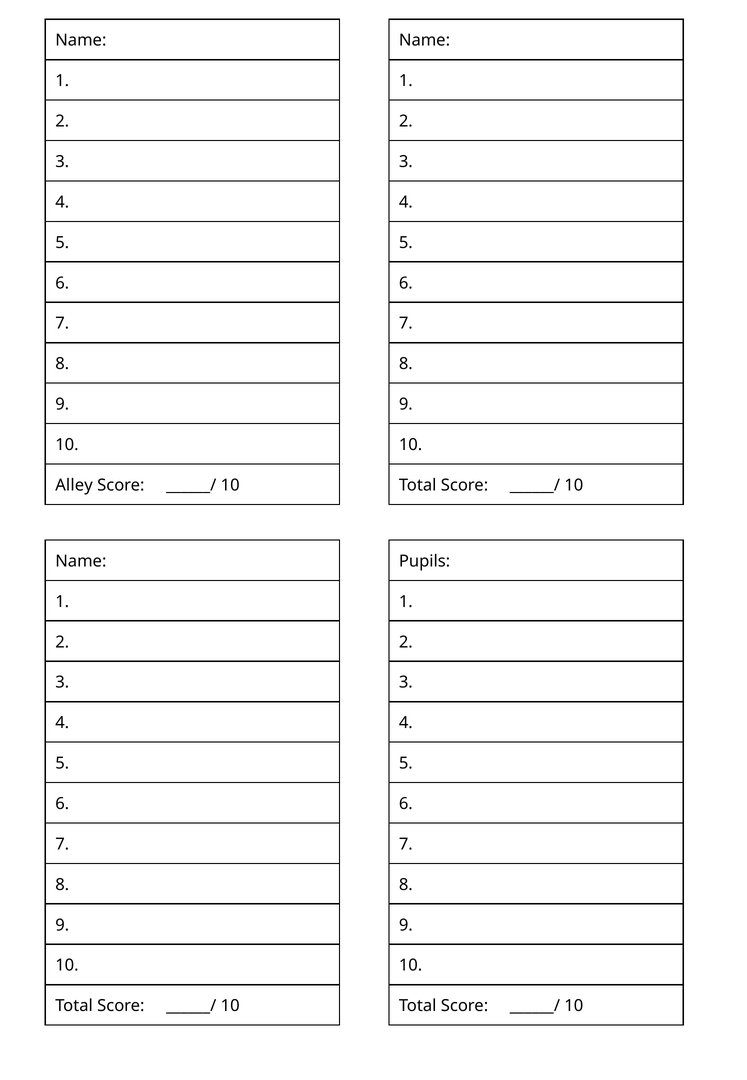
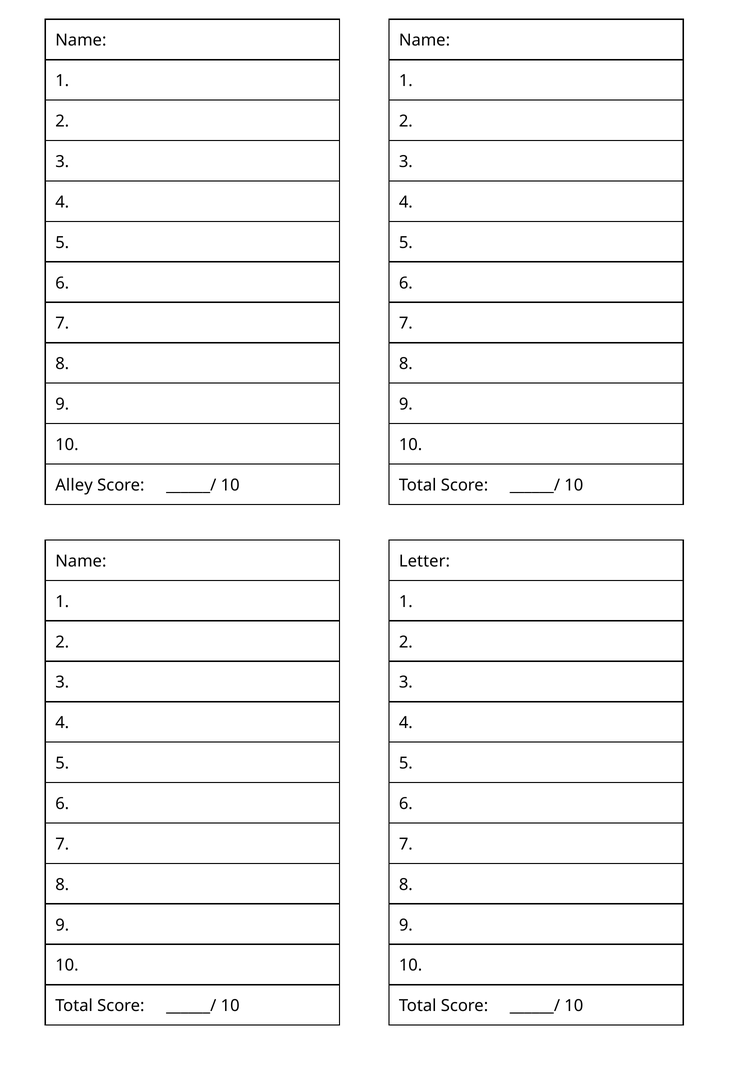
Pupils: Pupils -> Letter
